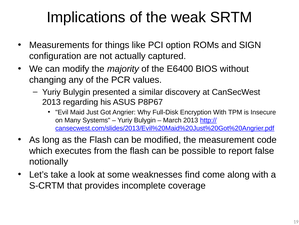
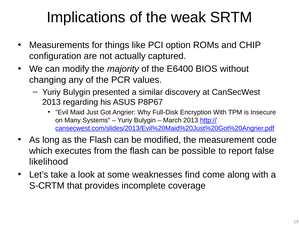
SIGN: SIGN -> CHIP
notionally: notionally -> likelihood
